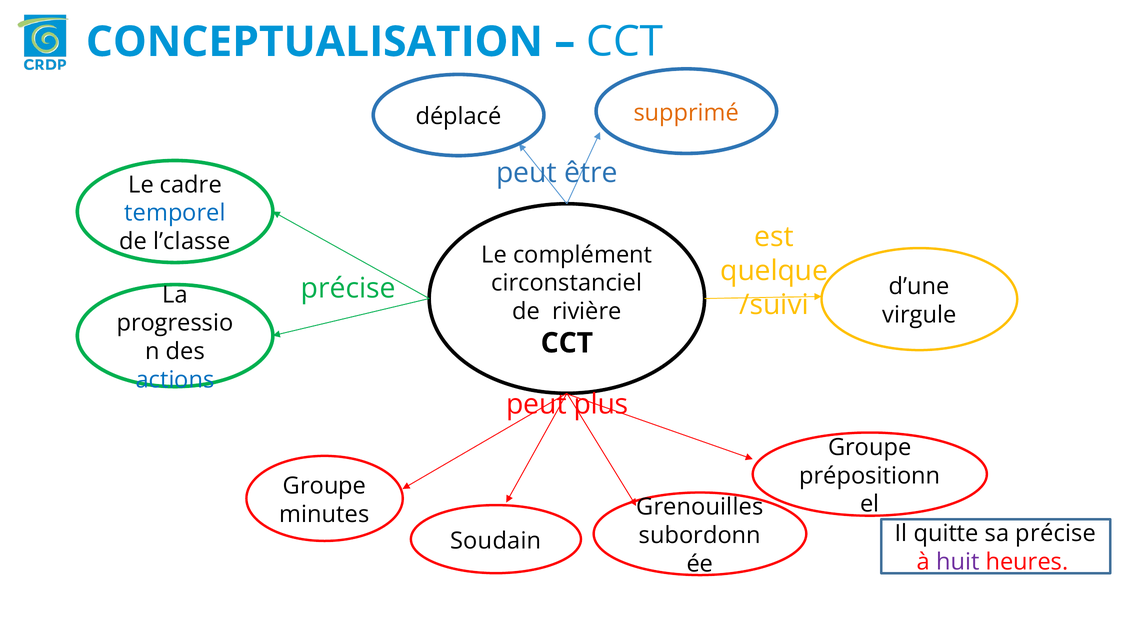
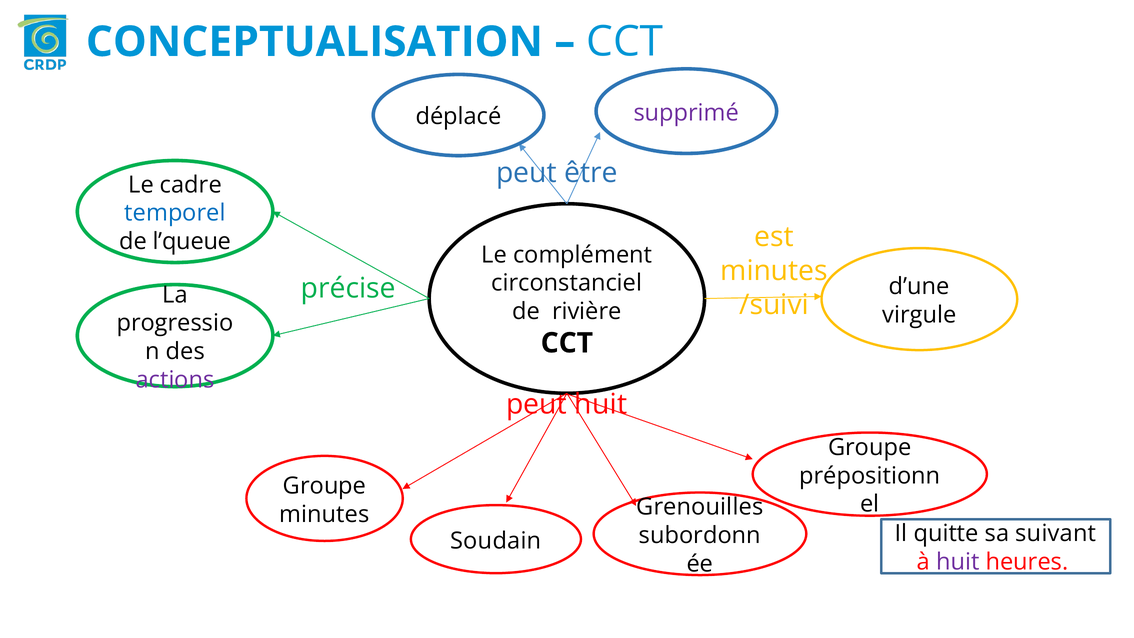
supprimé colour: orange -> purple
l’classe: l’classe -> l’queue
quelque at (774, 271): quelque -> minutes
actions colour: blue -> purple
peut plus: plus -> huit
sa précise: précise -> suivant
